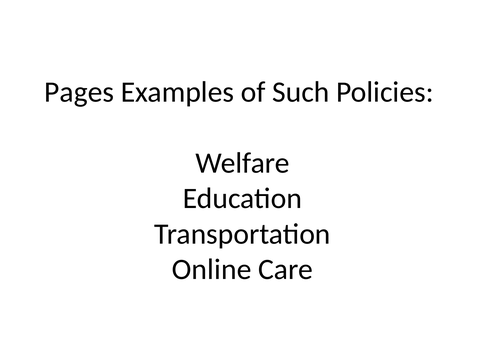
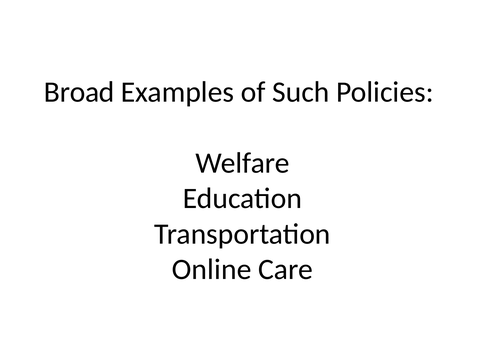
Pages: Pages -> Broad
